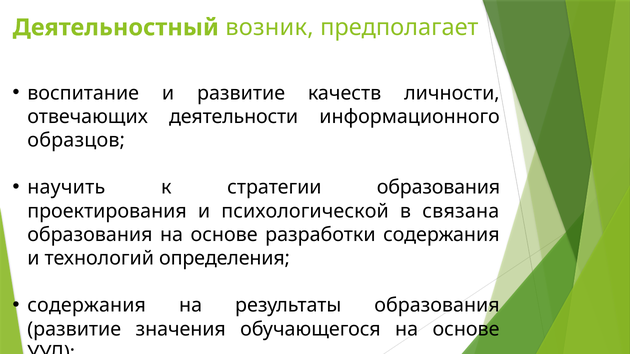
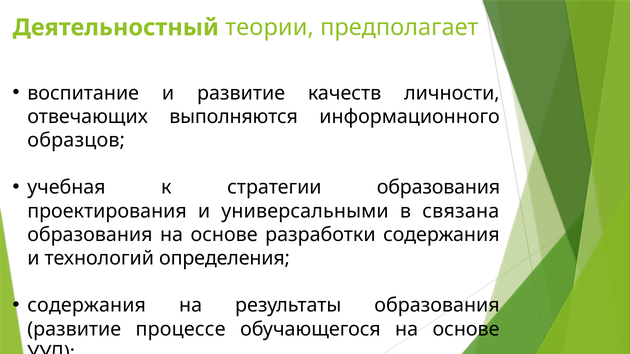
возник: возник -> теории
деятельности: деятельности -> выполняются
научить: научить -> учебная
психологической: психологической -> универсальными
значения: значения -> процессе
